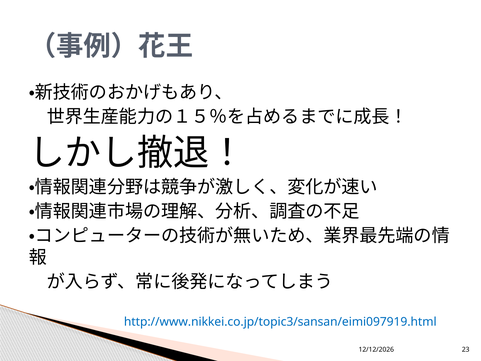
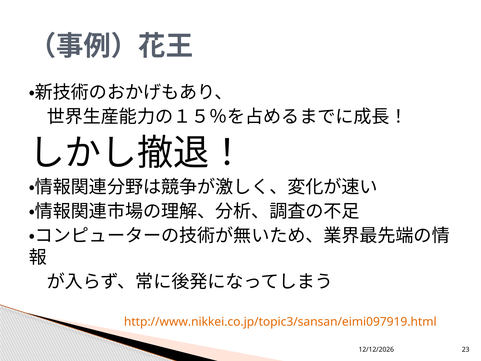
http://www.nikkei.co.jp/topic3/sansan/eimi097919.html colour: blue -> orange
